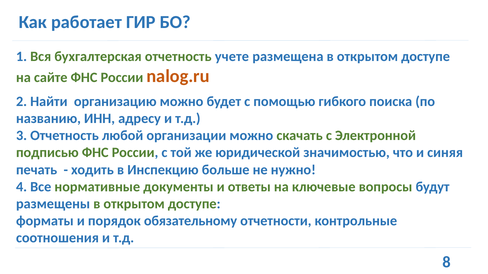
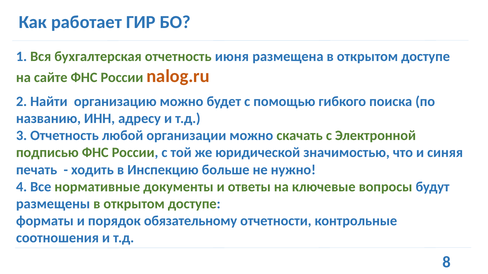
учете: учете -> июня
